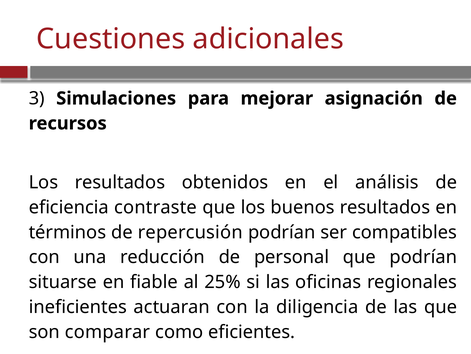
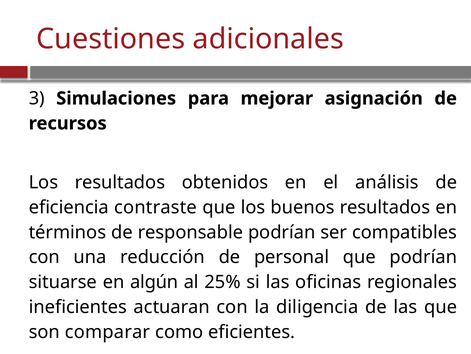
repercusión: repercusión -> responsable
fiable: fiable -> algún
